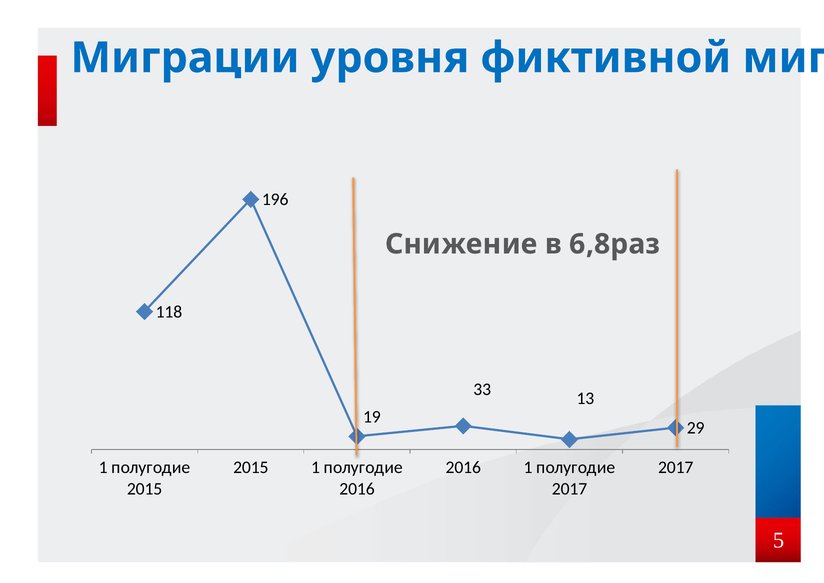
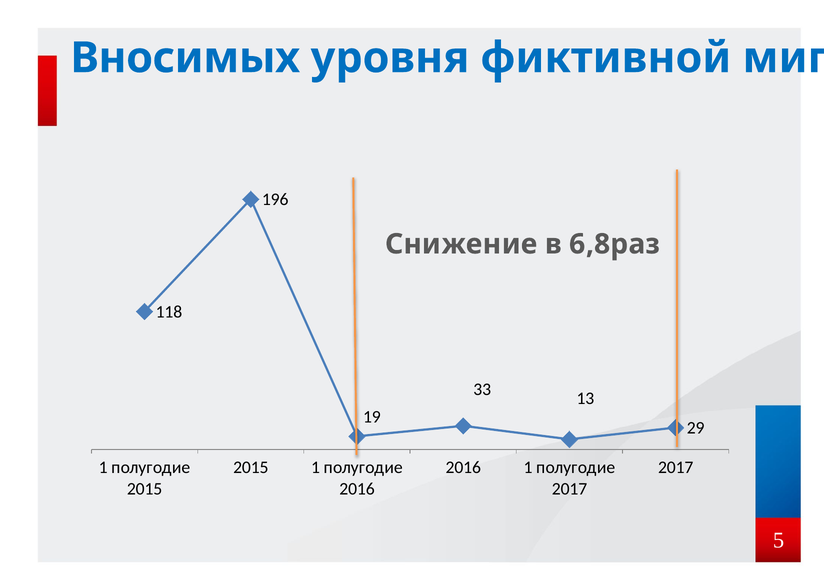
Миграции at (185, 58): Миграции -> Вносимых
